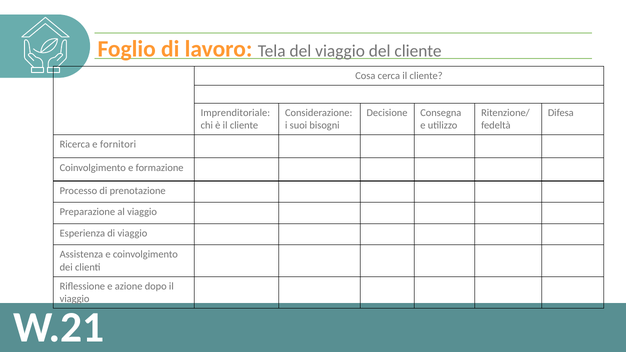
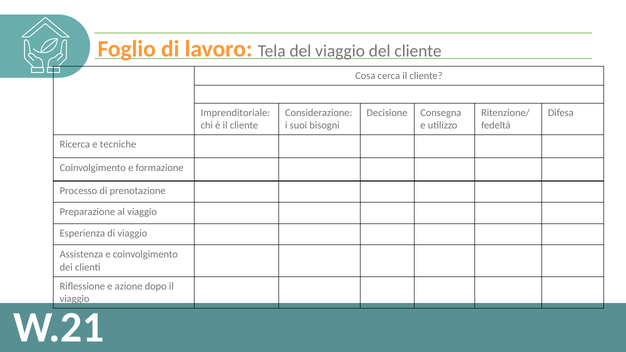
fornitori: fornitori -> tecniche
